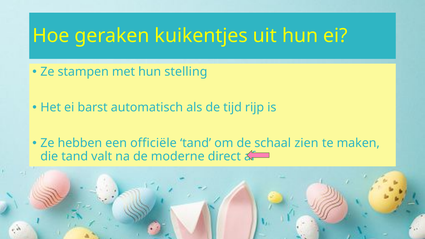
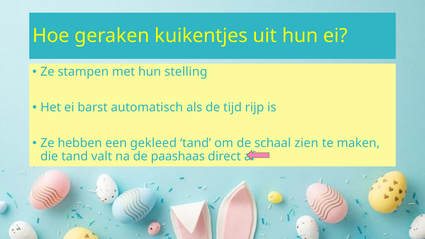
officiële: officiële -> gekleed
moderne: moderne -> paashaas
